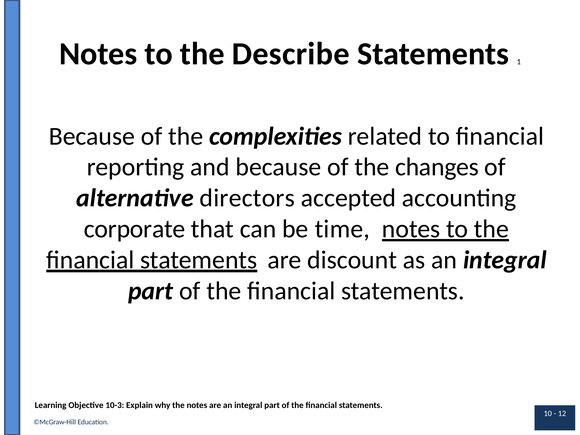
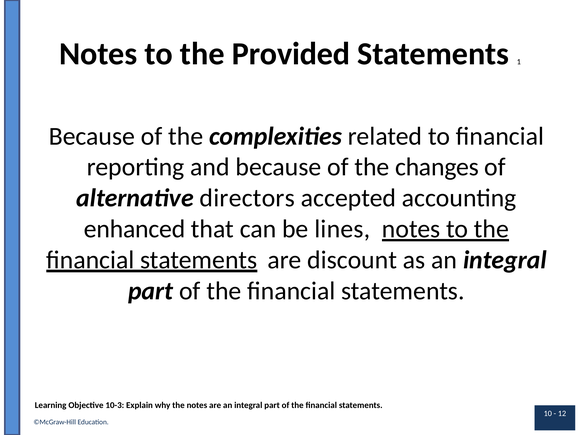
Describe: Describe -> Provided
corporate: corporate -> enhanced
time: time -> lines
